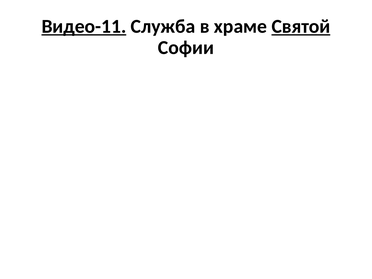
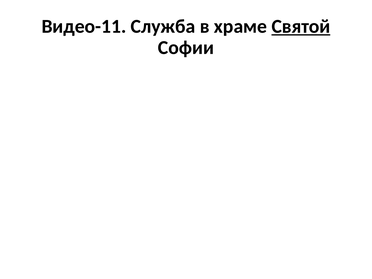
Видео-11 underline: present -> none
